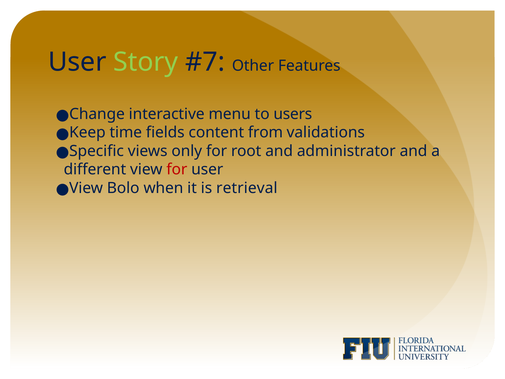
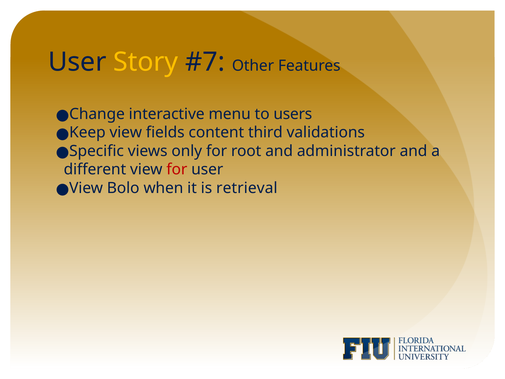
Story colour: light green -> yellow
Keep time: time -> view
from: from -> third
